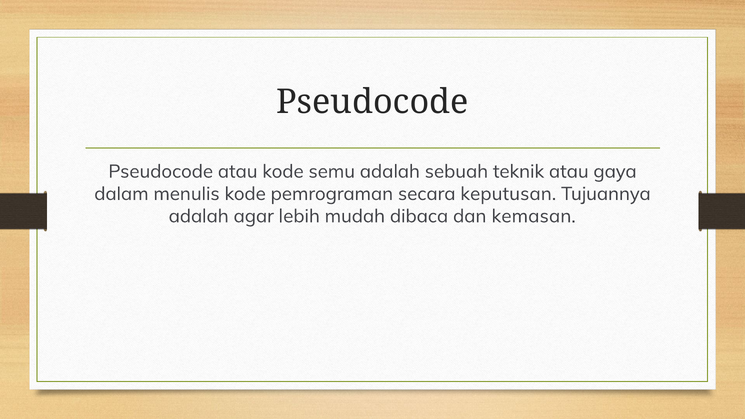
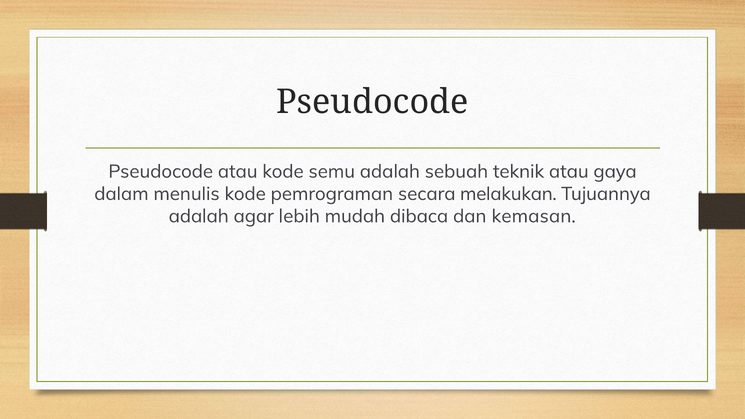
keputusan: keputusan -> melakukan
